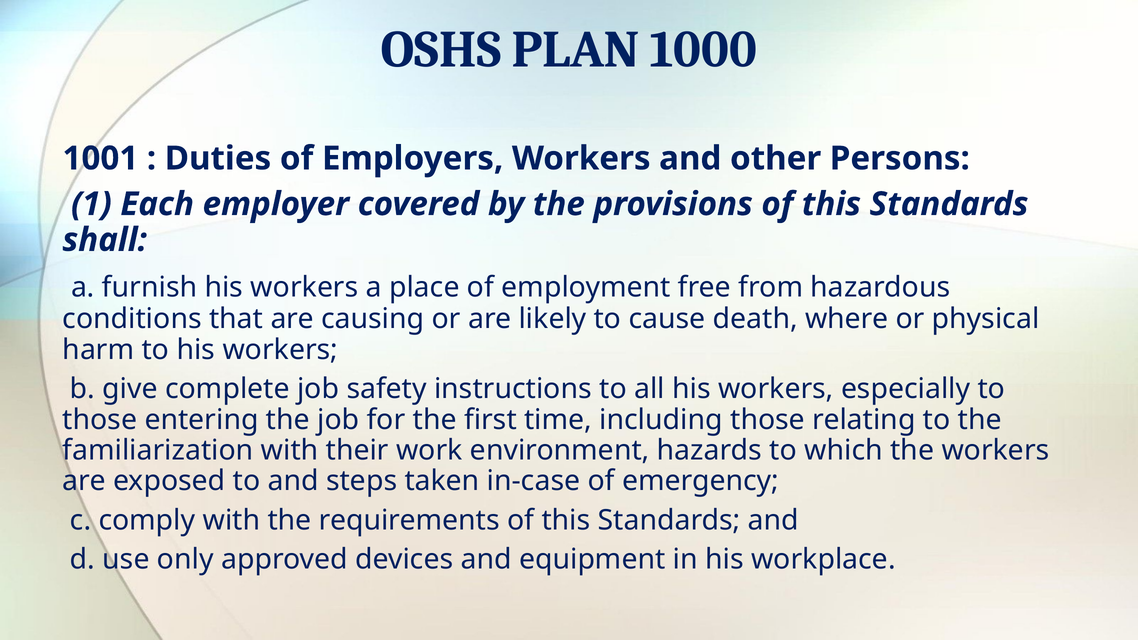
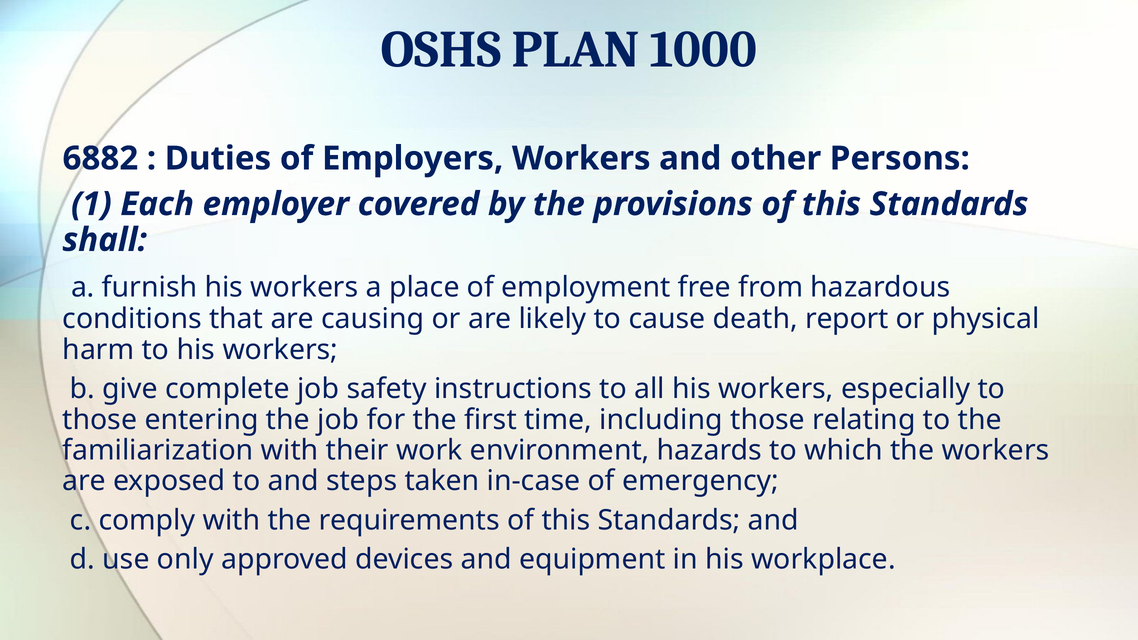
1001: 1001 -> 6882
where: where -> report
